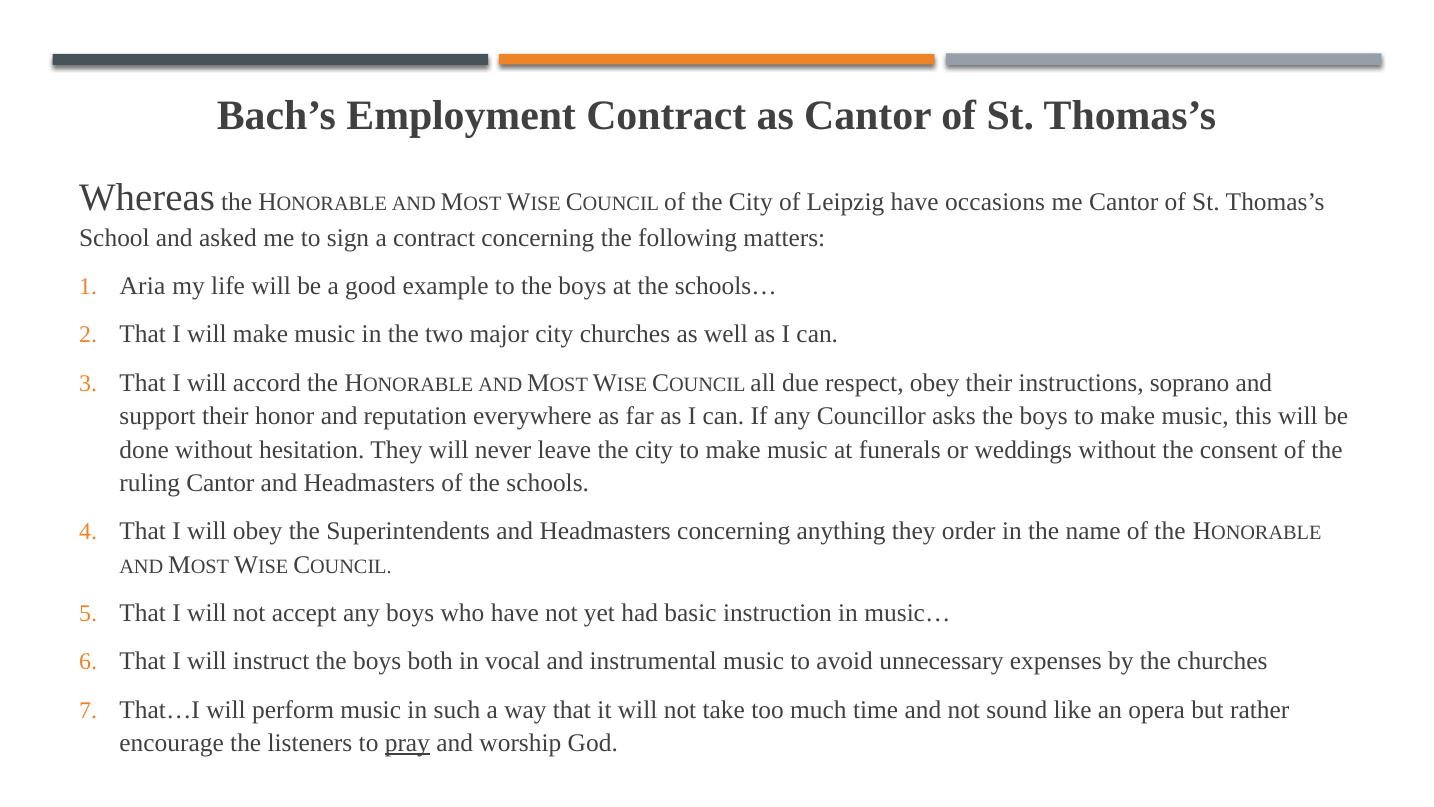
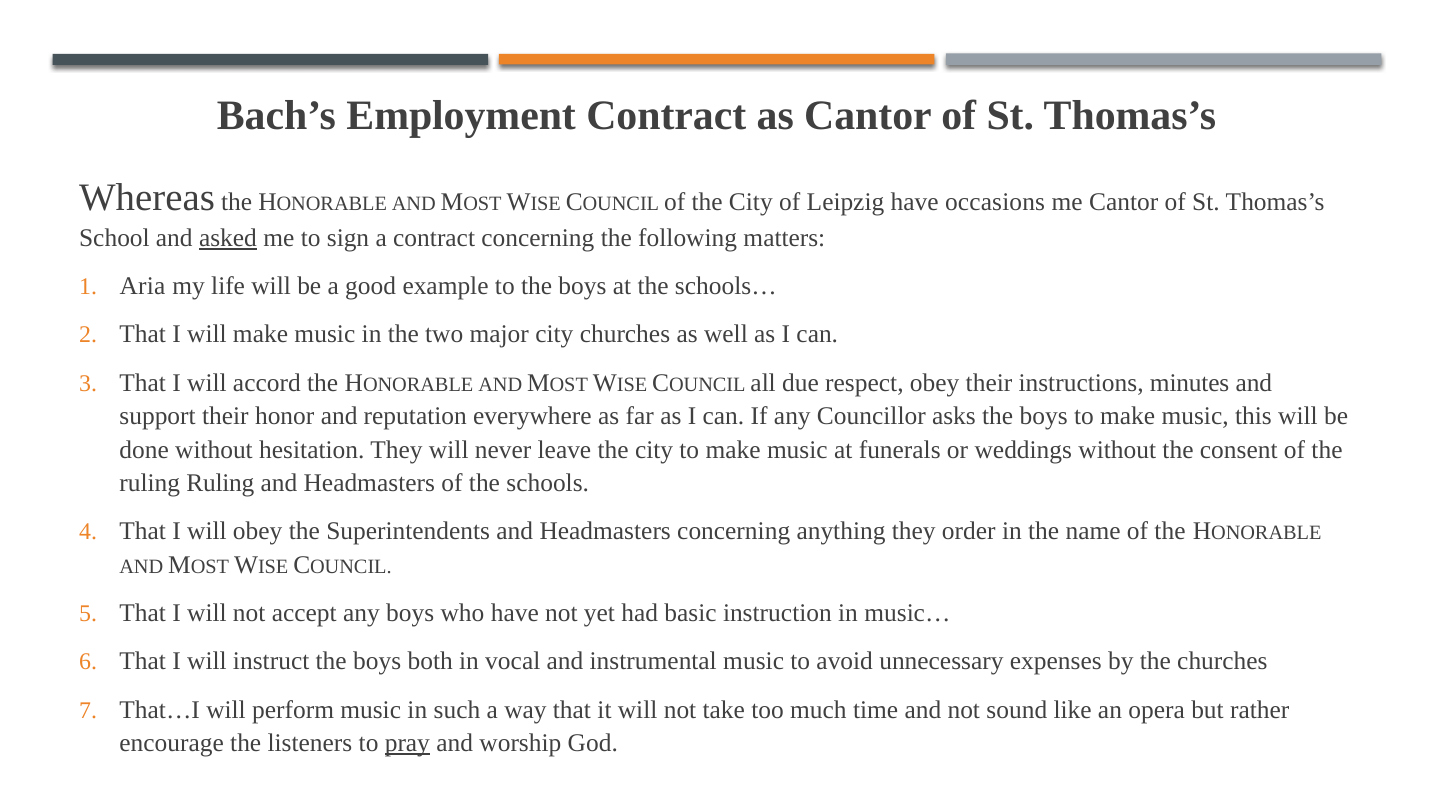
asked underline: none -> present
soprano: soprano -> minutes
ruling Cantor: Cantor -> Ruling
